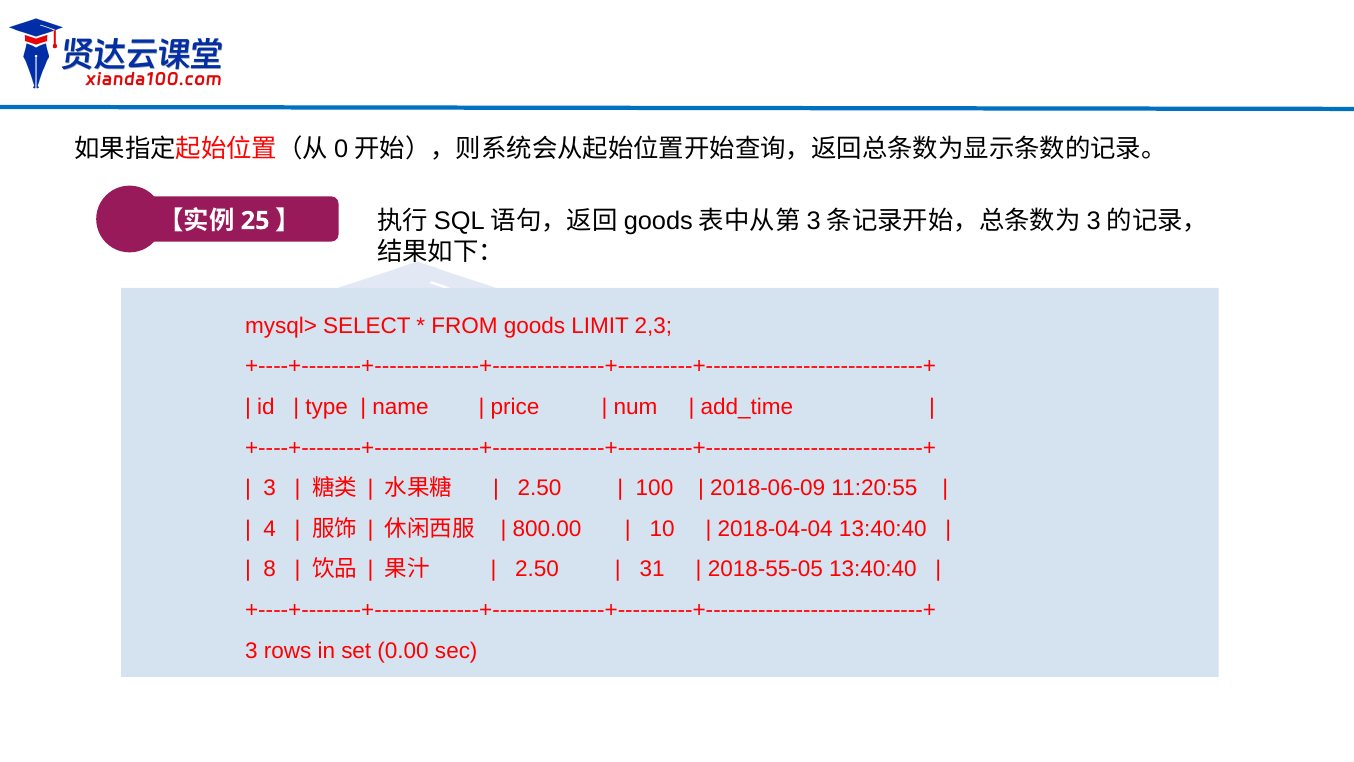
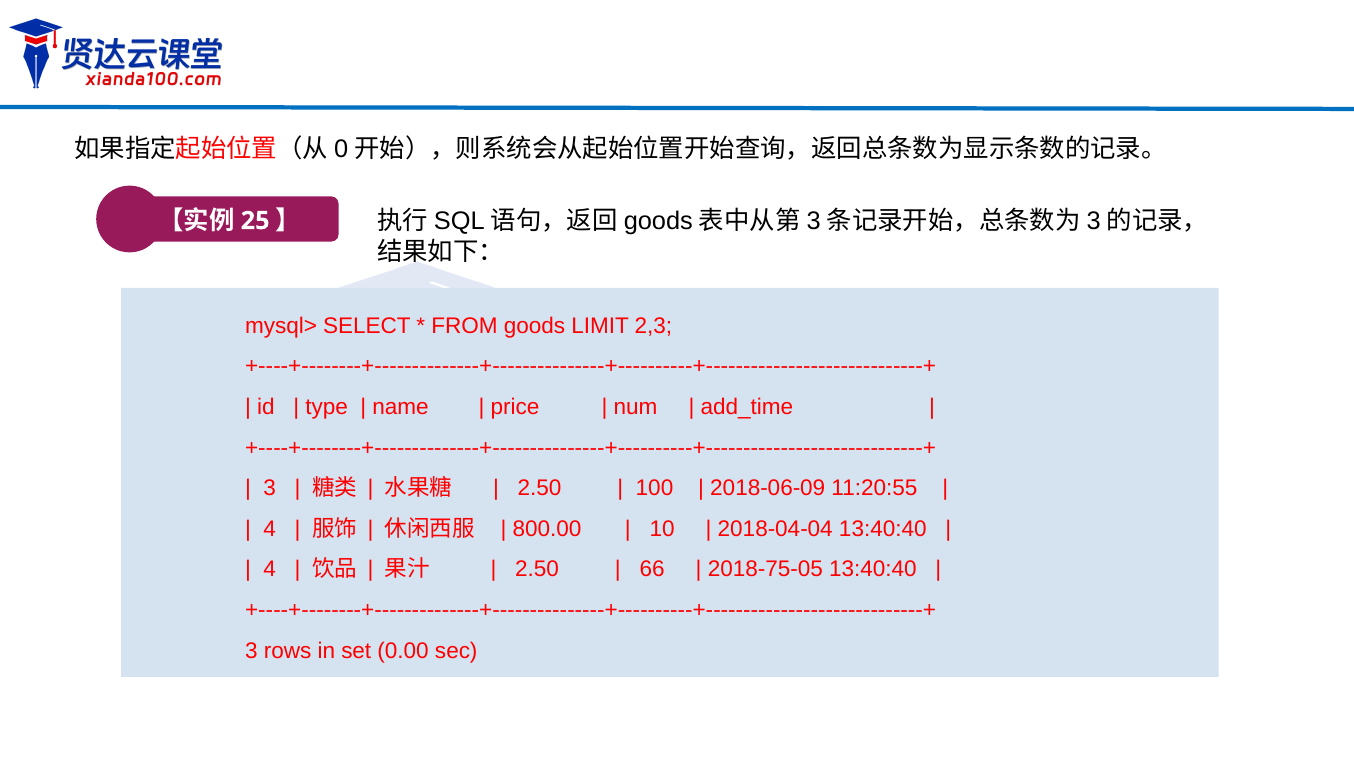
8 at (270, 569): 8 -> 4
31: 31 -> 66
2018-55-05: 2018-55-05 -> 2018-75-05
